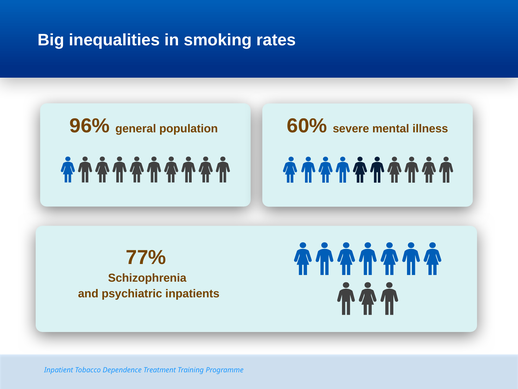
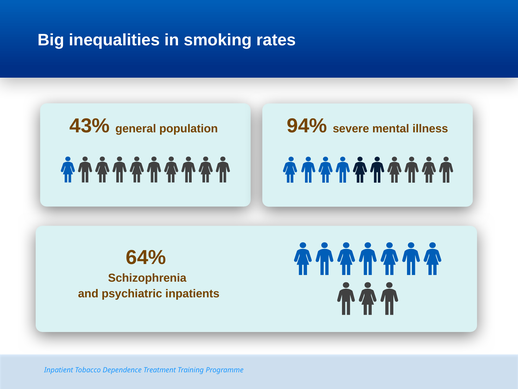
96%: 96% -> 43%
60%: 60% -> 94%
77%: 77% -> 64%
